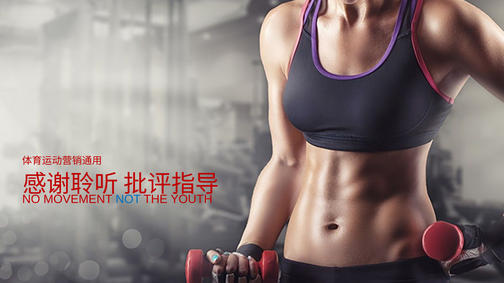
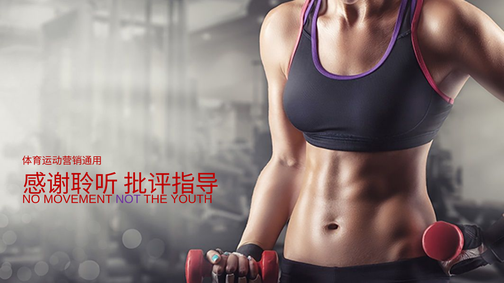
NOT colour: blue -> purple
